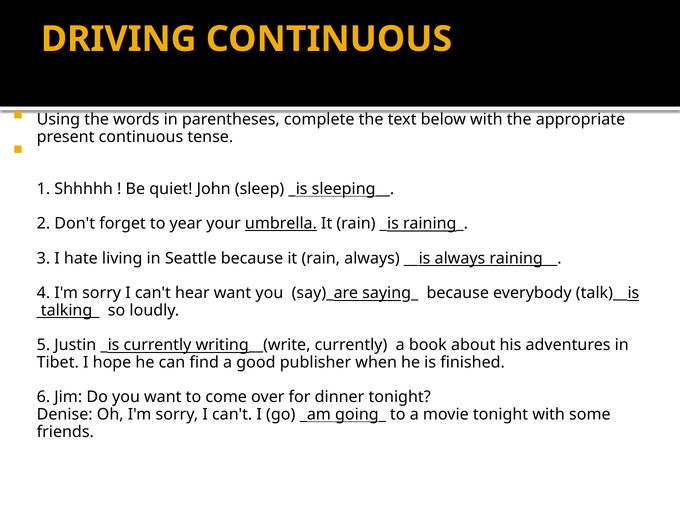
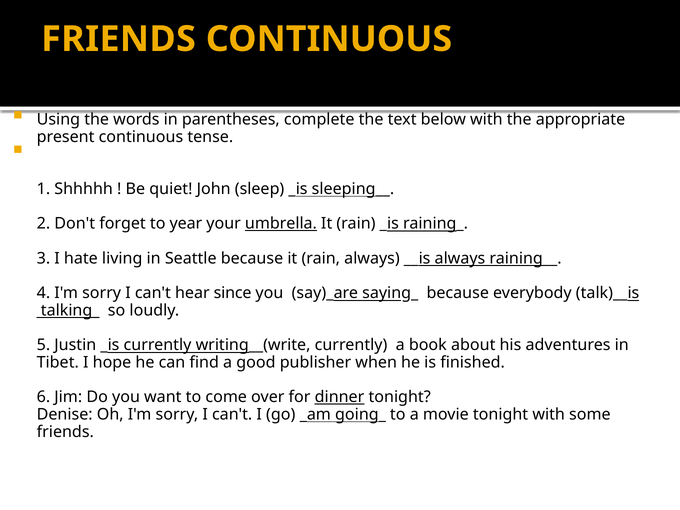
DRIVING at (119, 39): DRIVING -> FRIENDS
hear want: want -> since
dinner underline: none -> present
